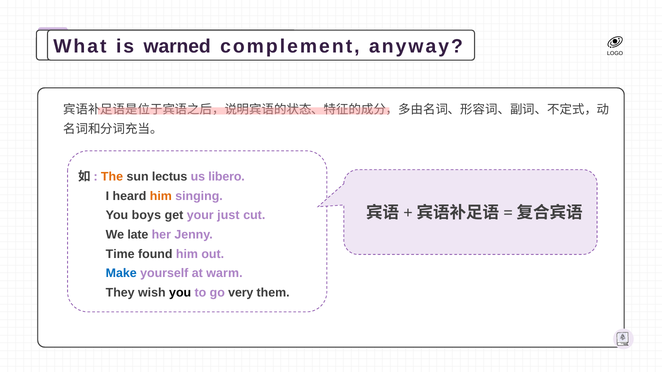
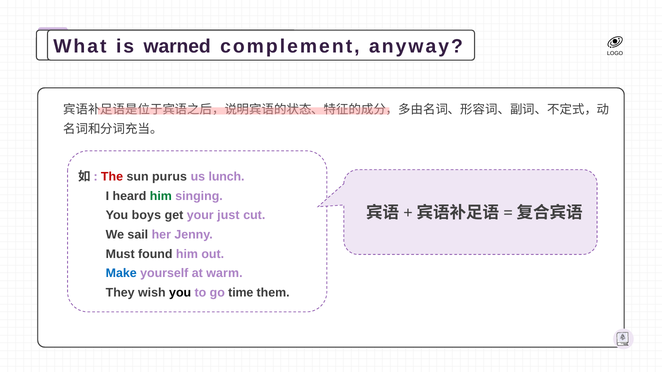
The colour: orange -> red
lectus: lectus -> purus
libero: libero -> lunch
him at (161, 196) colour: orange -> green
late: late -> sail
Time: Time -> Must
very: very -> time
